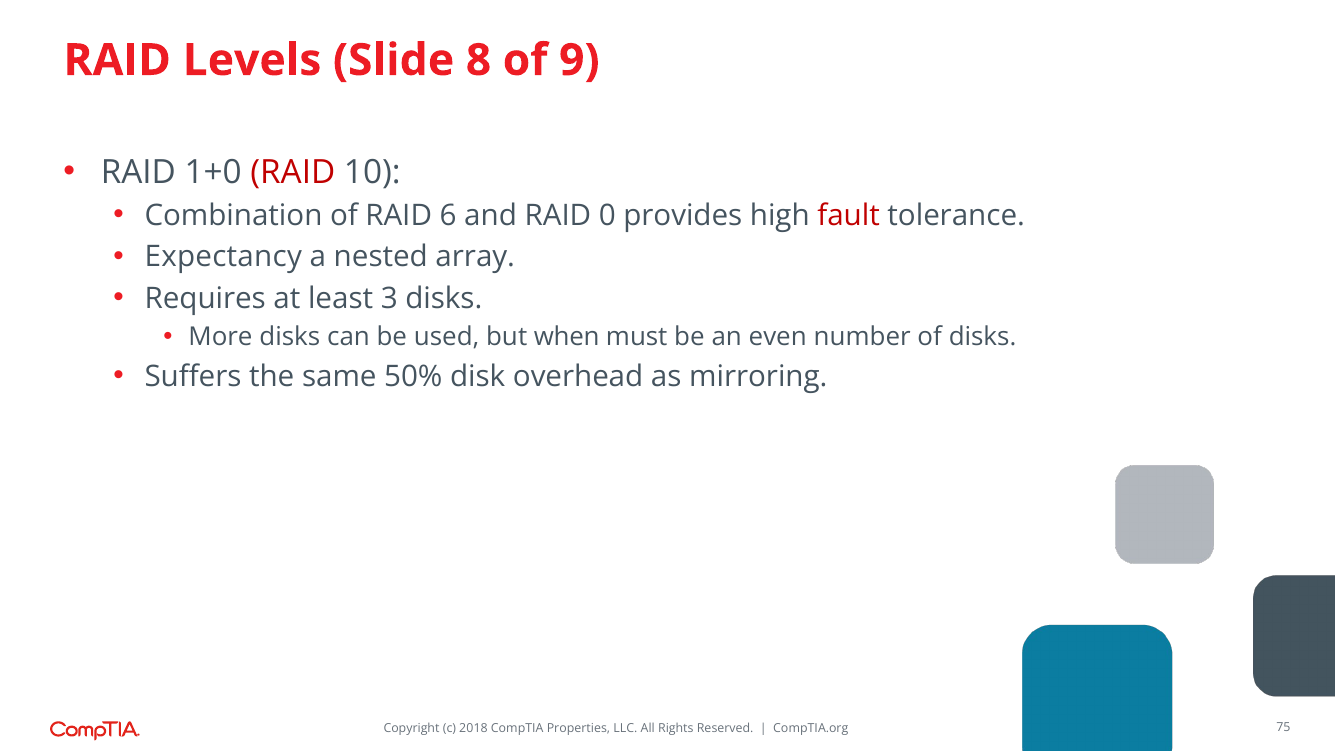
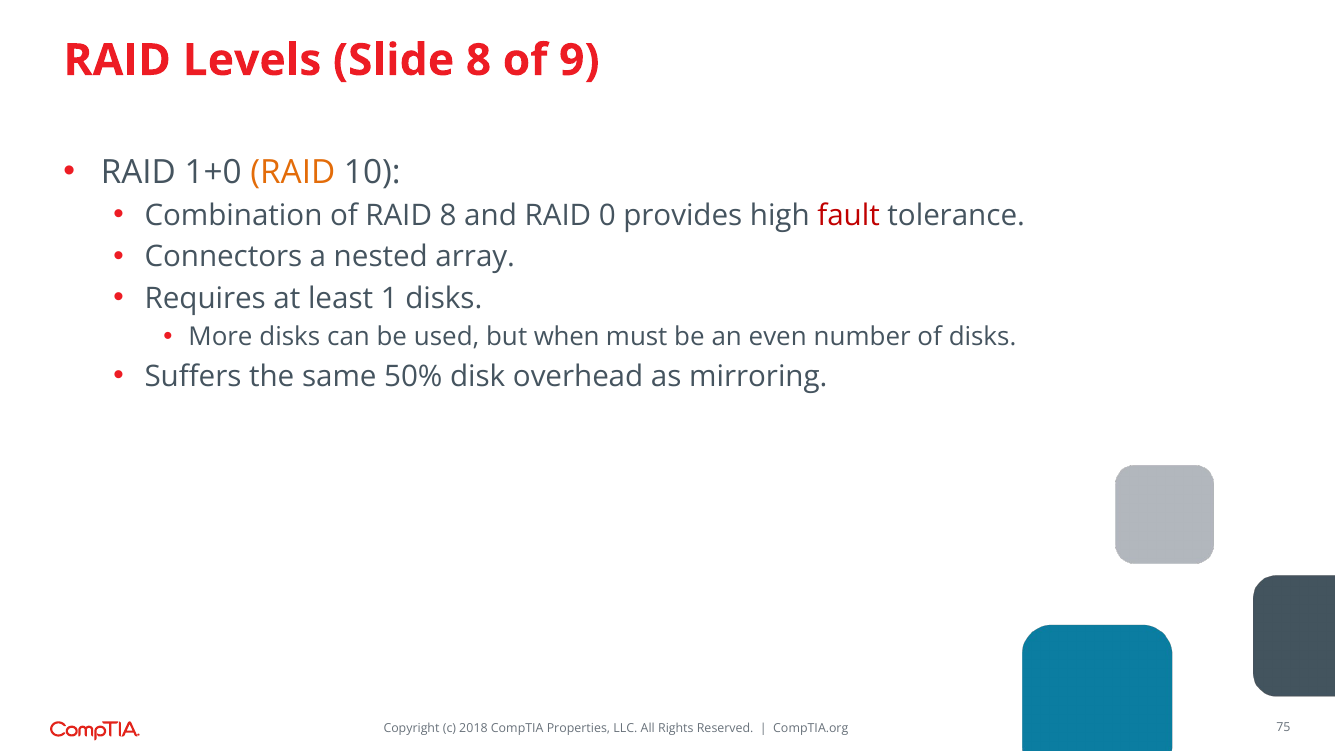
RAID at (293, 172) colour: red -> orange
RAID 6: 6 -> 8
Expectancy: Expectancy -> Connectors
3: 3 -> 1
